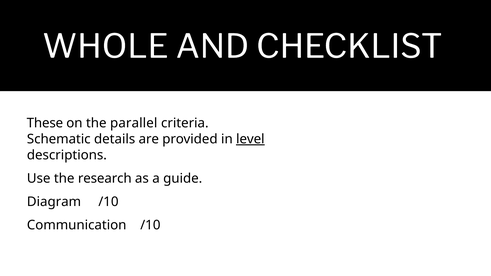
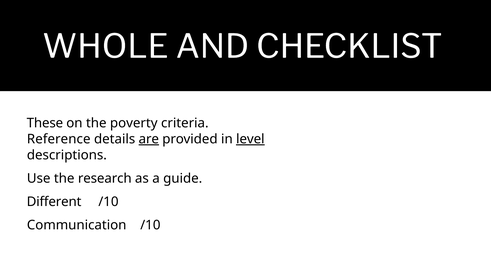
parallel: parallel -> poverty
Schematic: Schematic -> Reference
are underline: none -> present
Diagram: Diagram -> Different
